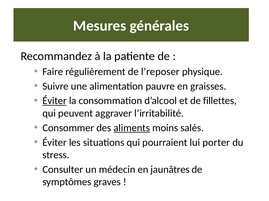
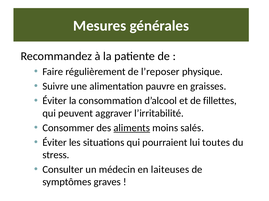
Éviter at (55, 101) underline: present -> none
porter: porter -> toutes
jaunâtres: jaunâtres -> laiteuses
